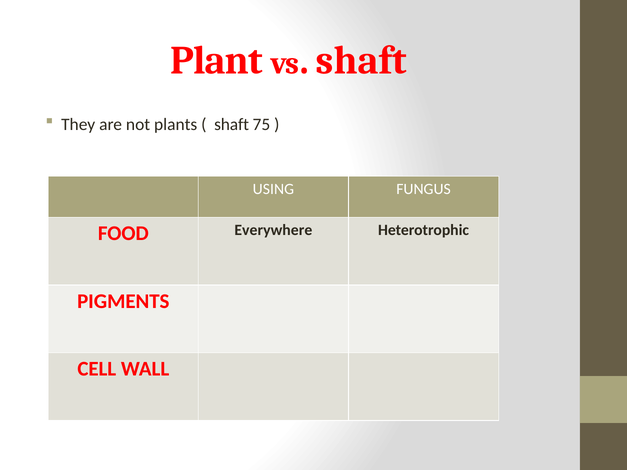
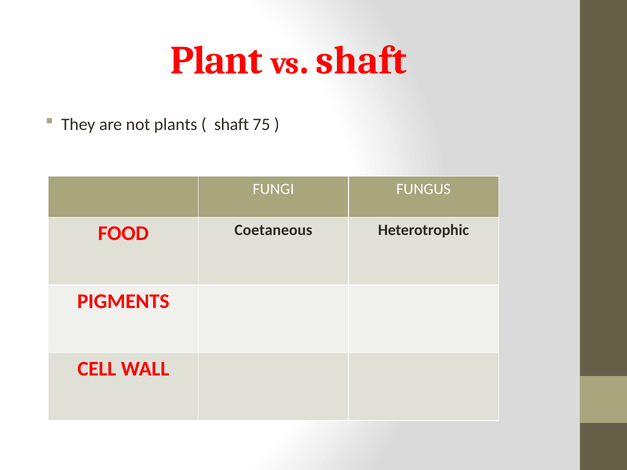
USING: USING -> FUNGI
Everywhere: Everywhere -> Coetaneous
